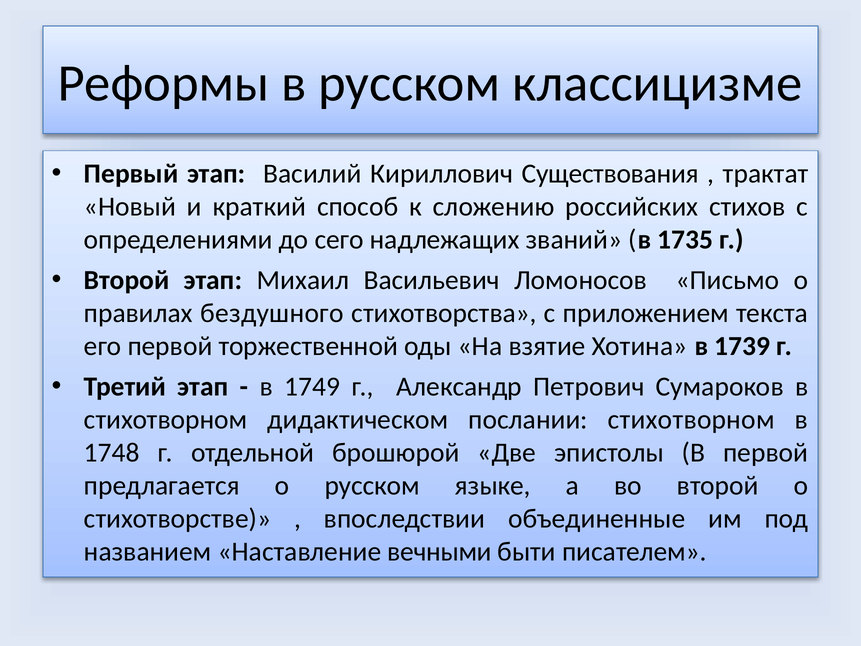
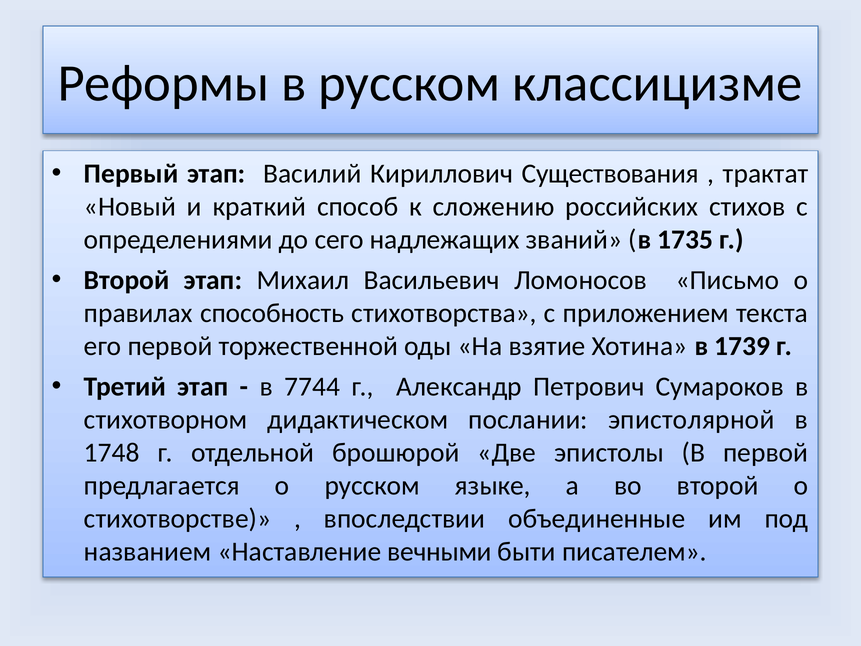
бездушного: бездушного -> способность
1749: 1749 -> 7744
послании стихотворном: стихотворном -> эпистолярной
